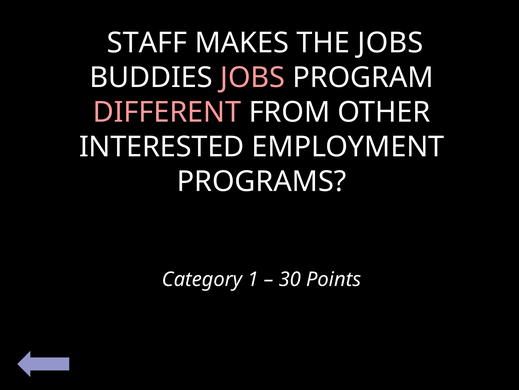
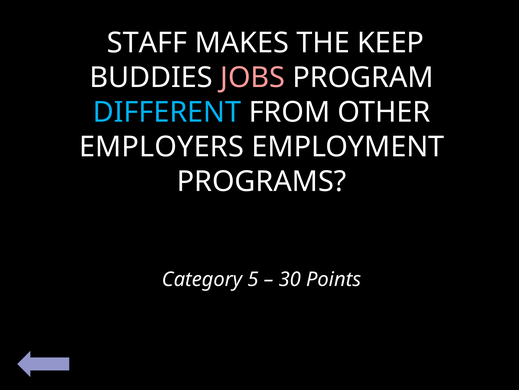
THE JOBS: JOBS -> KEEP
DIFFERENT colour: pink -> light blue
INTERESTED: INTERESTED -> EMPLOYERS
1: 1 -> 5
